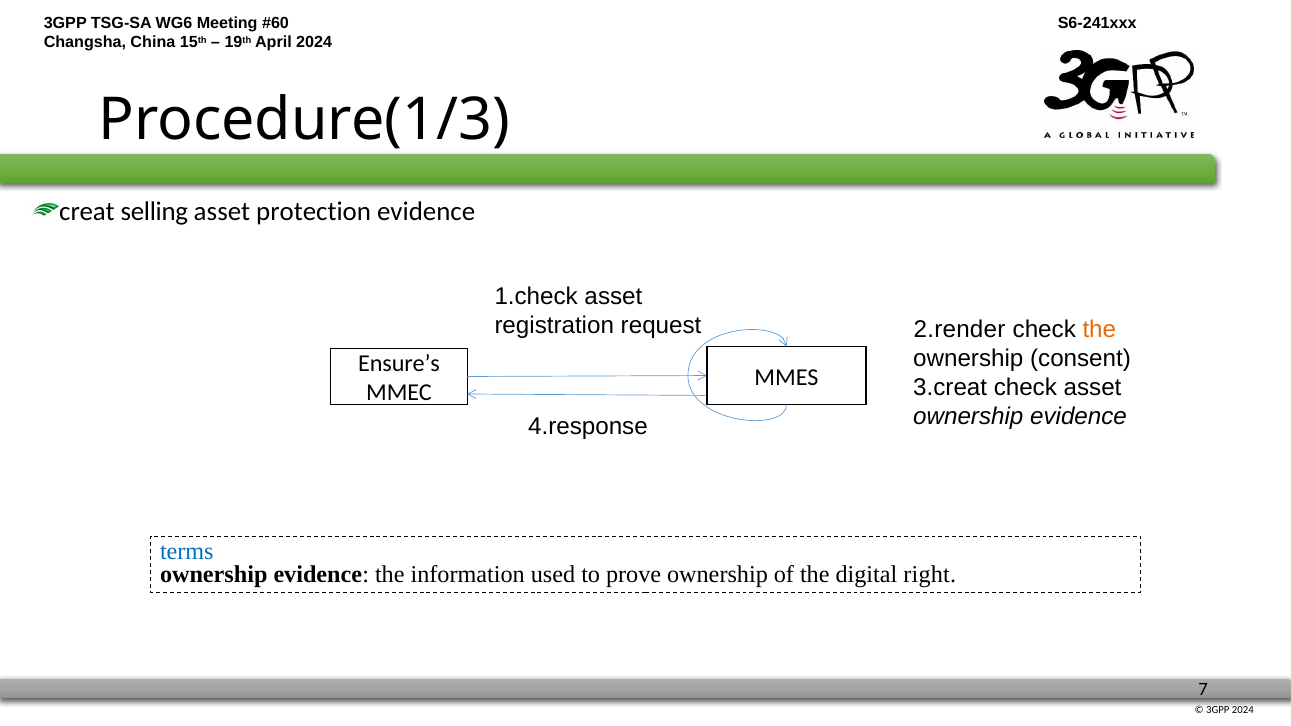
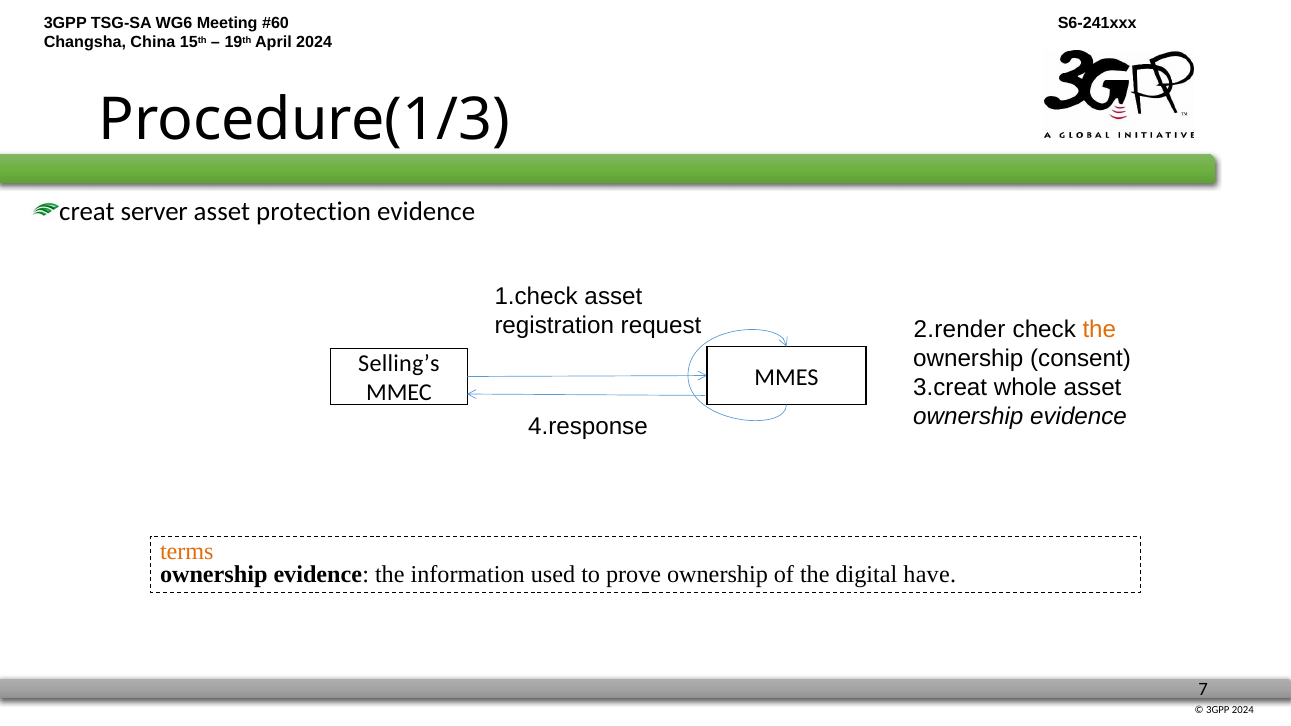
selling: selling -> server
Ensure’s: Ensure’s -> Selling’s
3.creat check: check -> whole
terms colour: blue -> orange
right: right -> have
